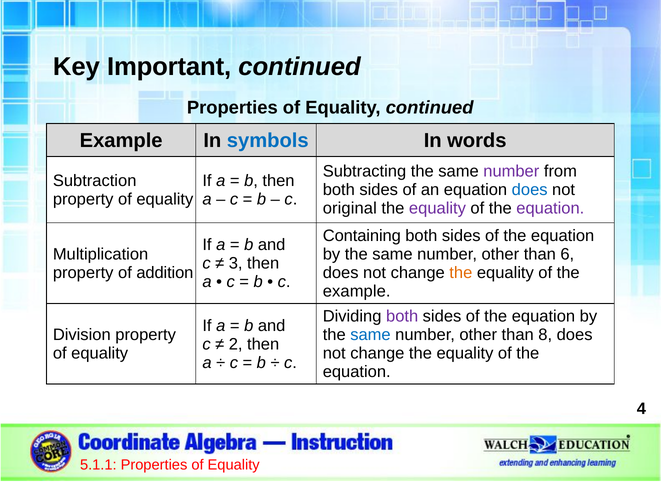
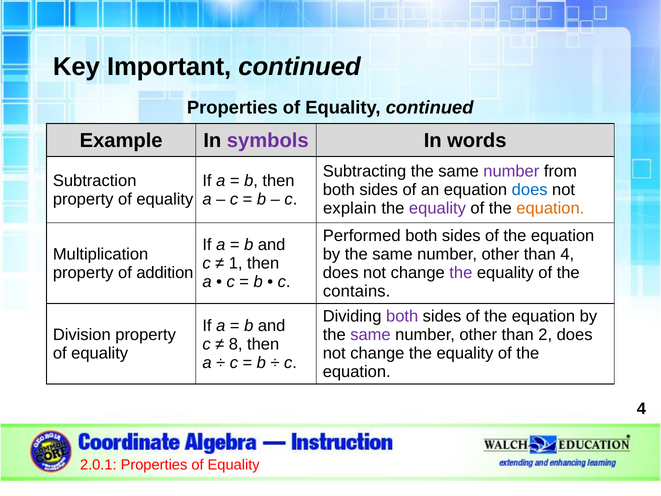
symbols colour: blue -> purple
original: original -> explain
equation at (550, 208) colour: purple -> orange
Containing: Containing -> Performed
than 6: 6 -> 4
3: 3 -> 1
the at (461, 272) colour: orange -> purple
example at (357, 291): example -> contains
same at (370, 335) colour: blue -> purple
8: 8 -> 2
2: 2 -> 8
5.1.1: 5.1.1 -> 2.0.1
